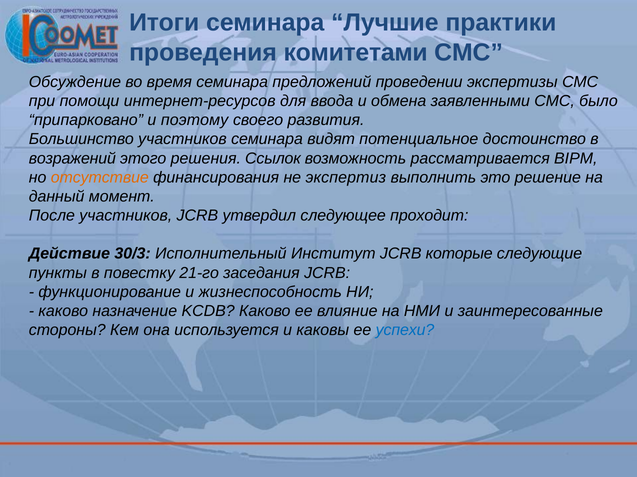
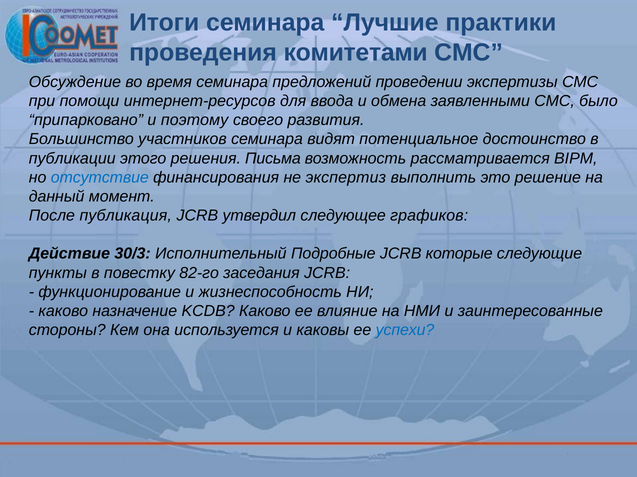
возражений: возражений -> публикации
Ссылок: Ссылок -> Письма
отсутствие colour: orange -> blue
После участников: участников -> публикация
проходит: проходит -> графиков
Институт: Институт -> Подробные
21-го: 21-го -> 82-го
